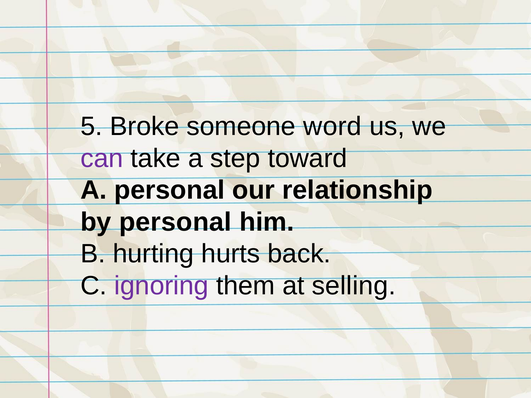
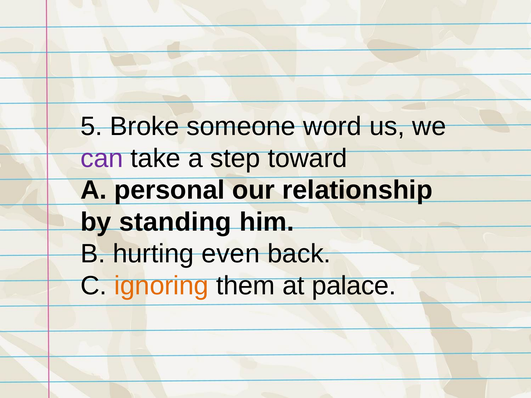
by personal: personal -> standing
hurts: hurts -> even
ignoring colour: purple -> orange
selling: selling -> palace
